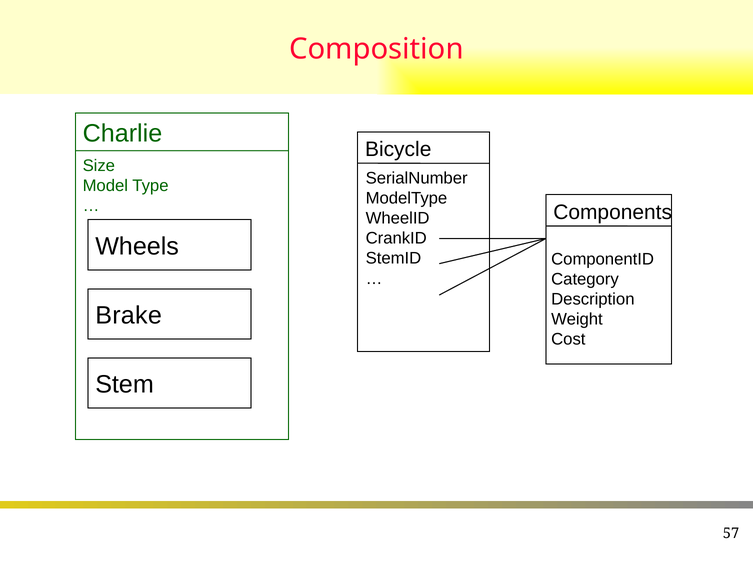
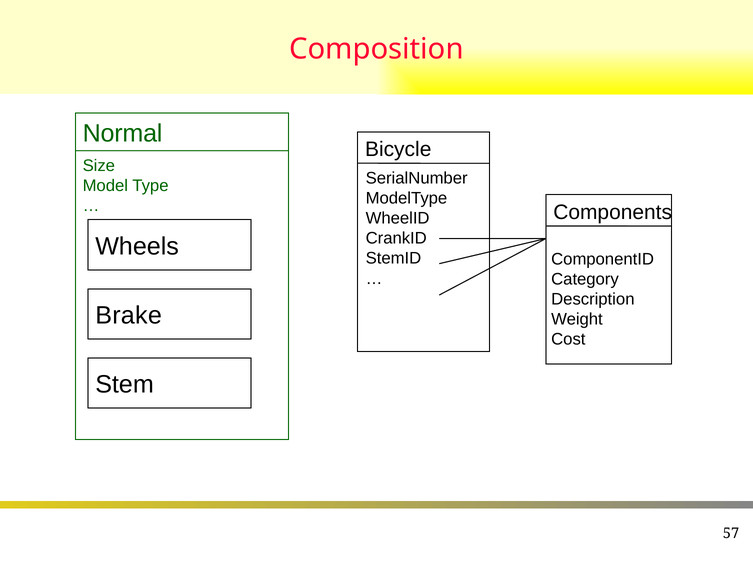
Charlie: Charlie -> Normal
